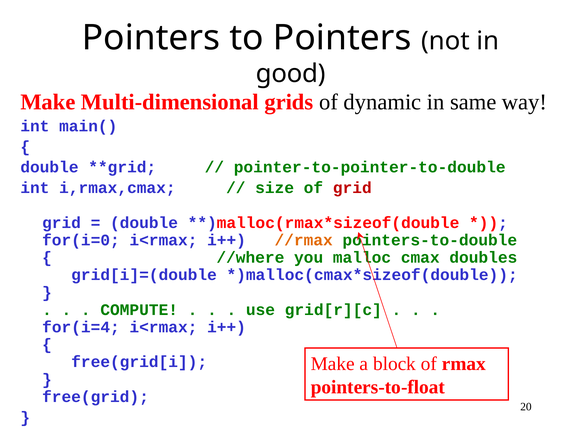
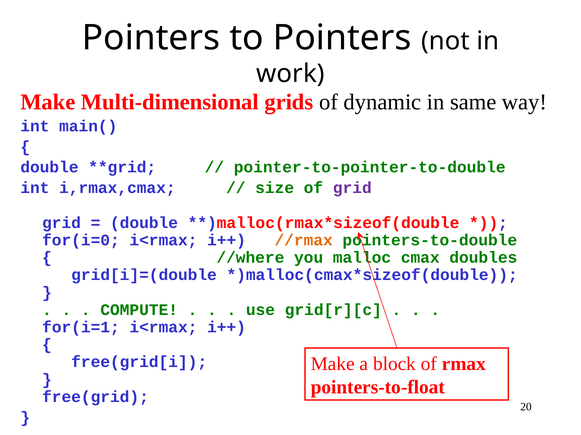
good: good -> work
grid at (352, 188) colour: red -> purple
for(i=4: for(i=4 -> for(i=1
